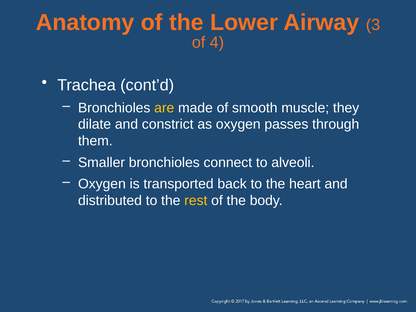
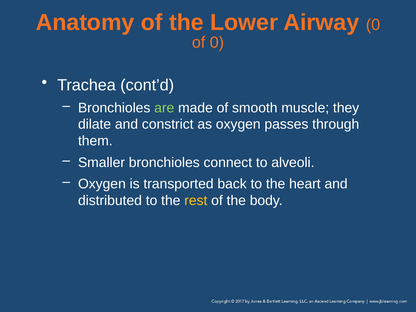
Airway 3: 3 -> 0
of 4: 4 -> 0
are colour: yellow -> light green
